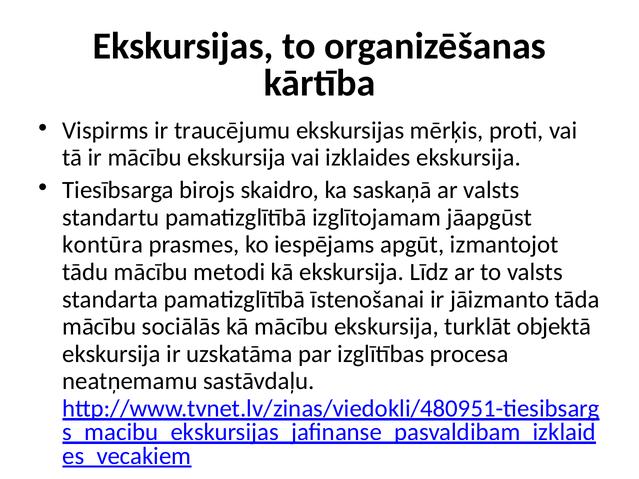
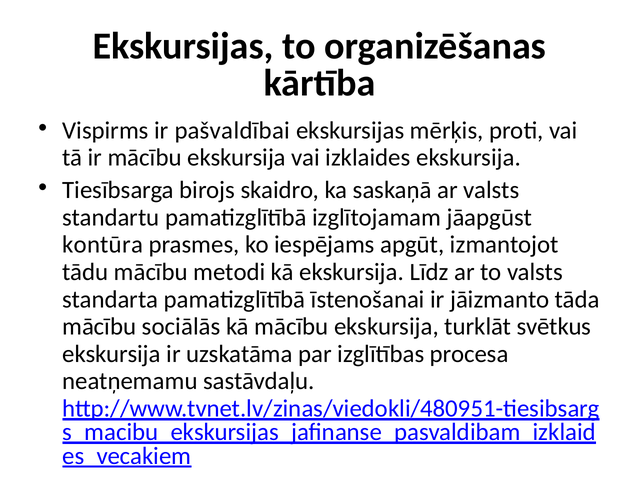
traucējumu: traucējumu -> pašvaldībai
objektā: objektā -> svētkus
